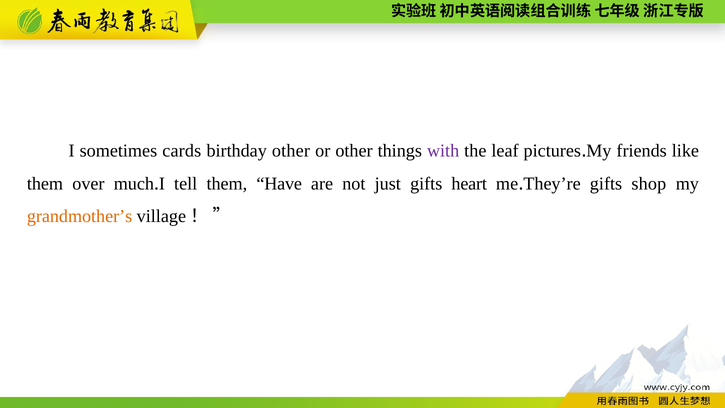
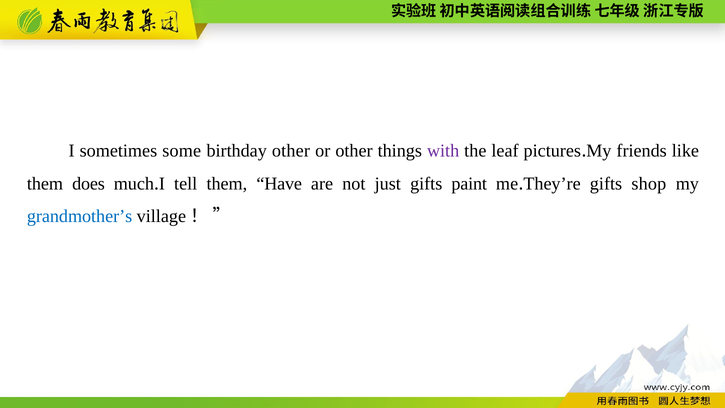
cards: cards -> some
over: over -> does
heart: heart -> paint
grandmother’s colour: orange -> blue
